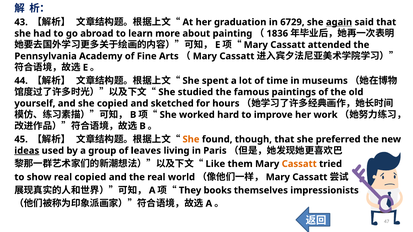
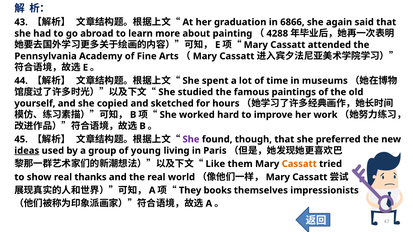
6729: 6729 -> 6866
again underline: present -> none
1836: 1836 -> 4288
She at (191, 139) colour: orange -> purple
leaves: leaves -> young
real copied: copied -> thanks
